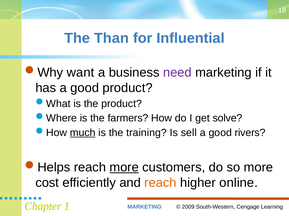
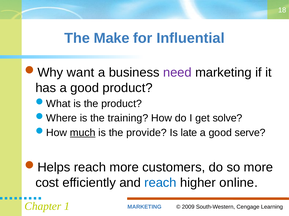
Than: Than -> Make
farmers: farmers -> training
training: training -> provide
sell: sell -> late
rivers: rivers -> serve
more at (124, 168) underline: present -> none
reach at (160, 183) colour: orange -> blue
